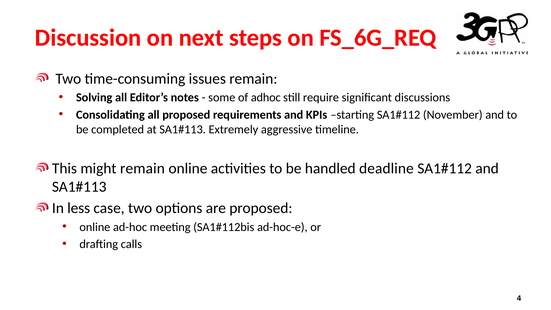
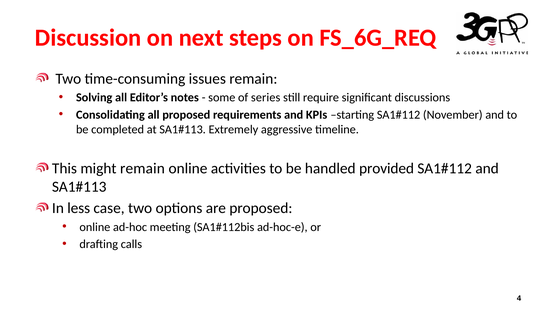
adhoc: adhoc -> series
deadline: deadline -> provided
